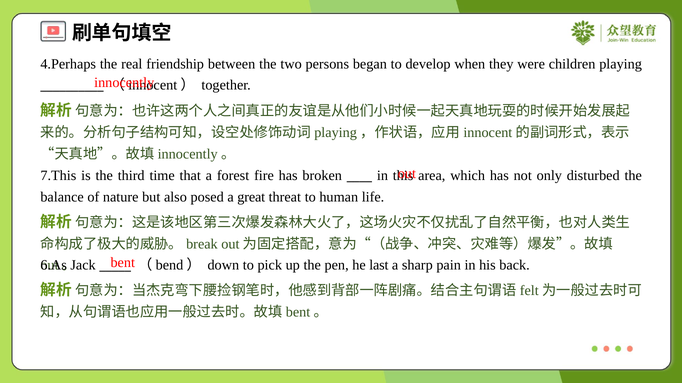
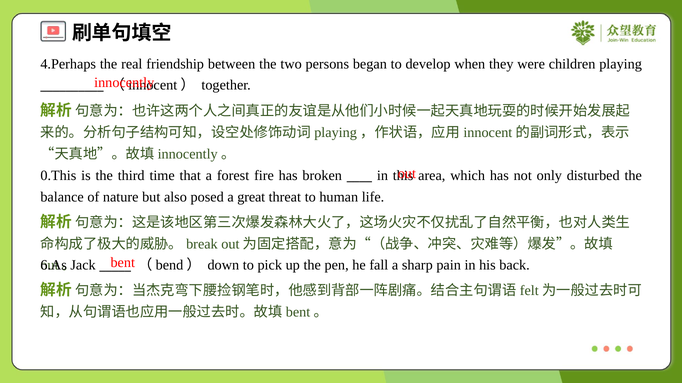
7.This: 7.This -> 0.This
last: last -> fall
